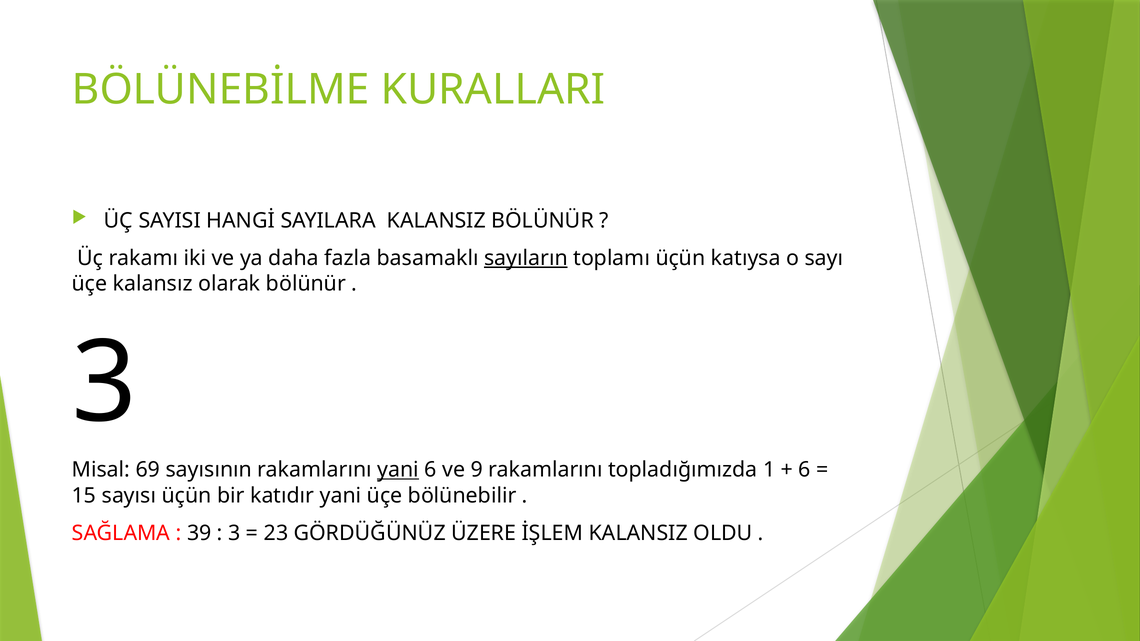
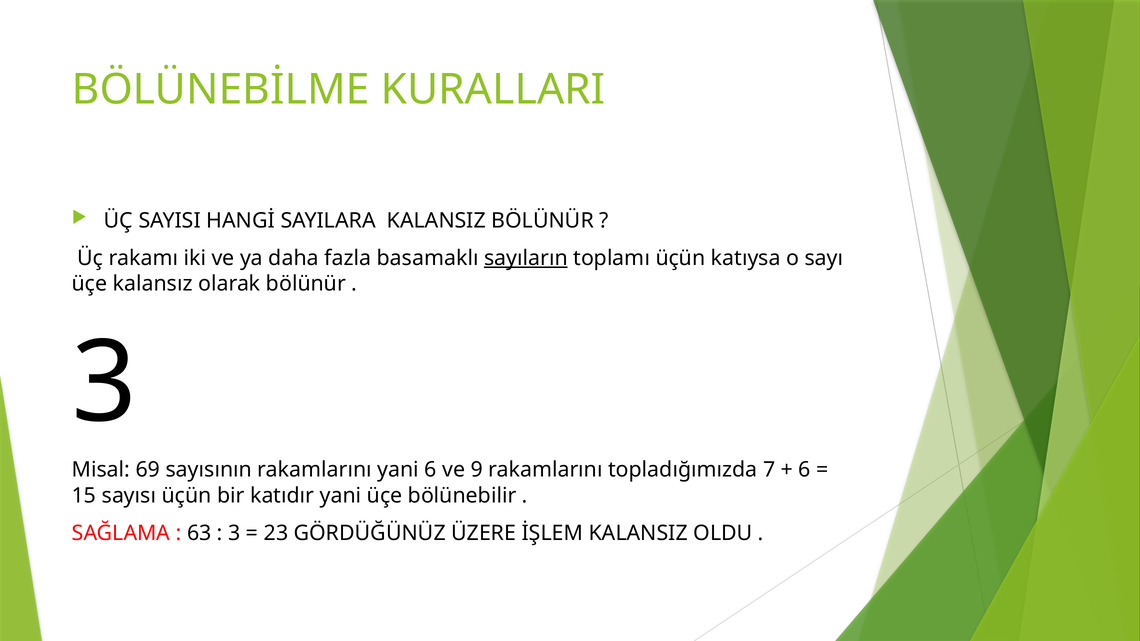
yani at (398, 470) underline: present -> none
1: 1 -> 7
39: 39 -> 63
